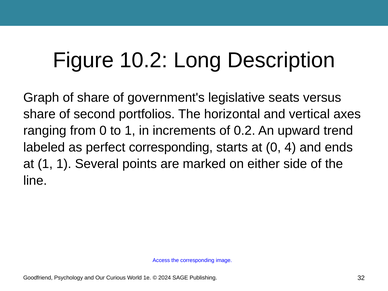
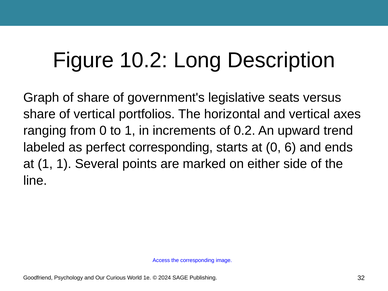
of second: second -> vertical
4: 4 -> 6
